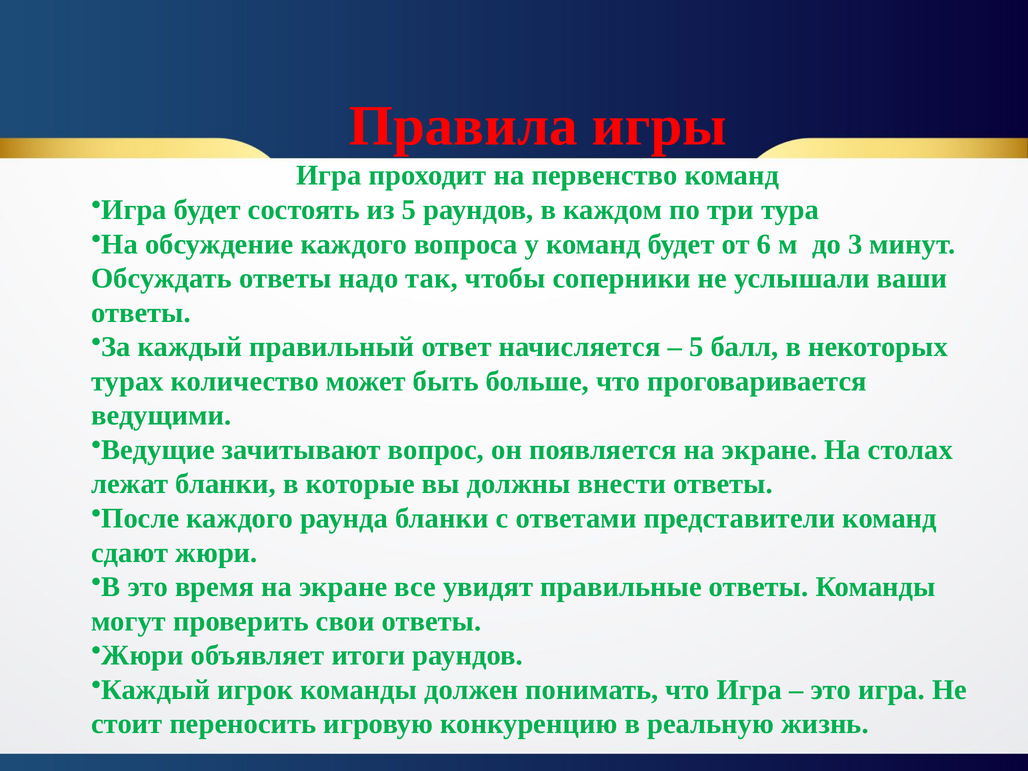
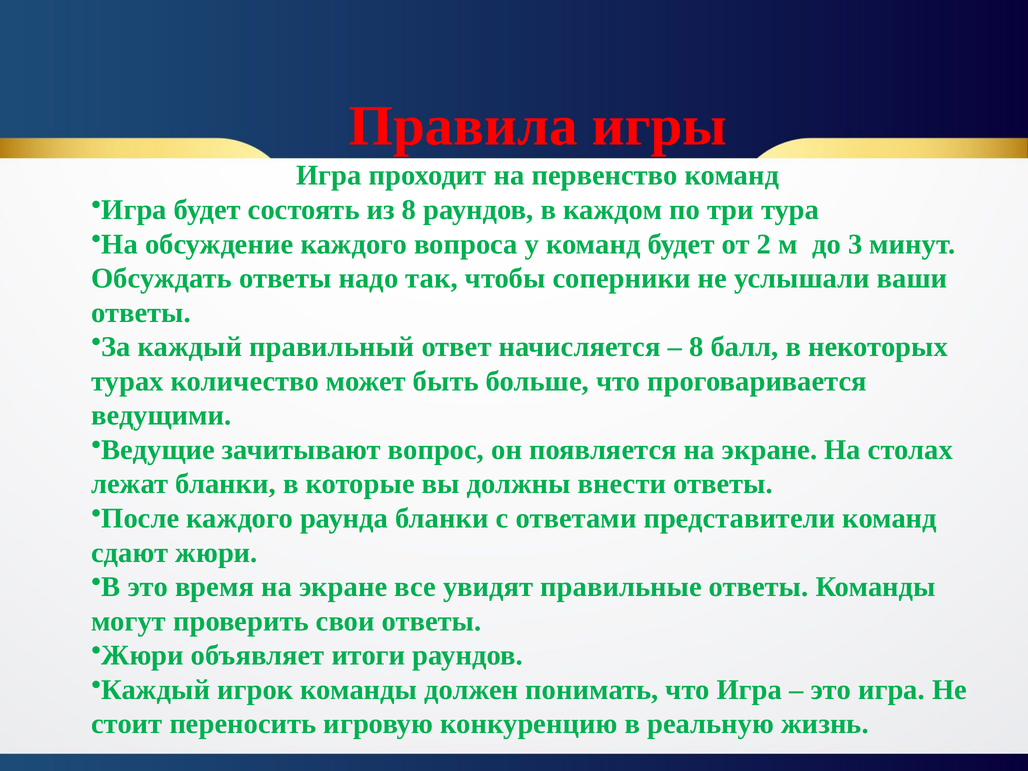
из 5: 5 -> 8
6: 6 -> 2
5 at (696, 347): 5 -> 8
